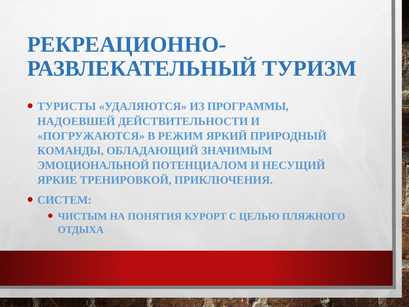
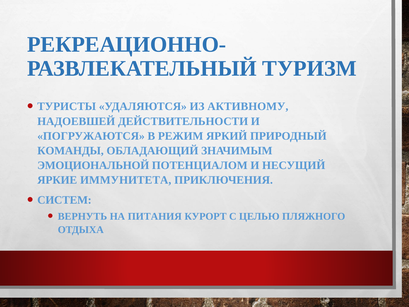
ПРОГРАММЫ: ПРОГРАММЫ -> АКТИВНОМУ
ТРЕНИРОВКОЙ: ТРЕНИРОВКОЙ -> ИММУНИТЕТА
ЧИСТЫМ: ЧИСТЫМ -> ВЕРНУТЬ
ПОНЯТИЯ: ПОНЯТИЯ -> ПИТАНИЯ
